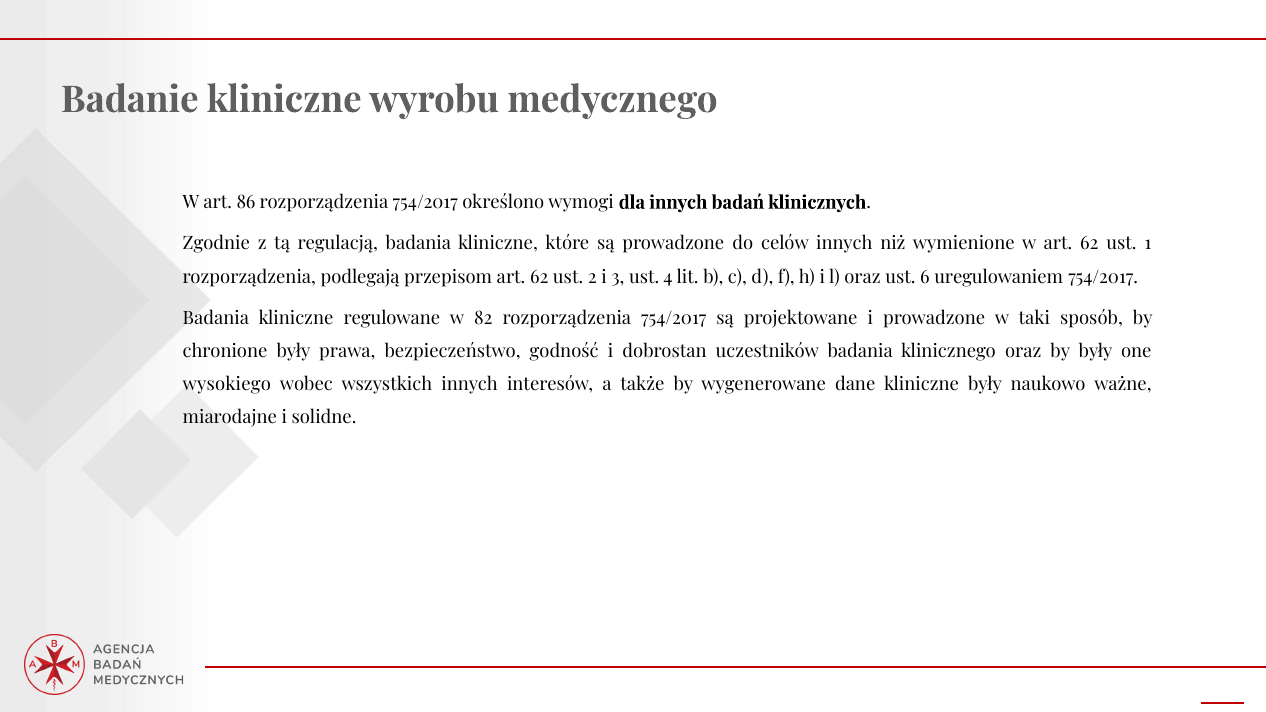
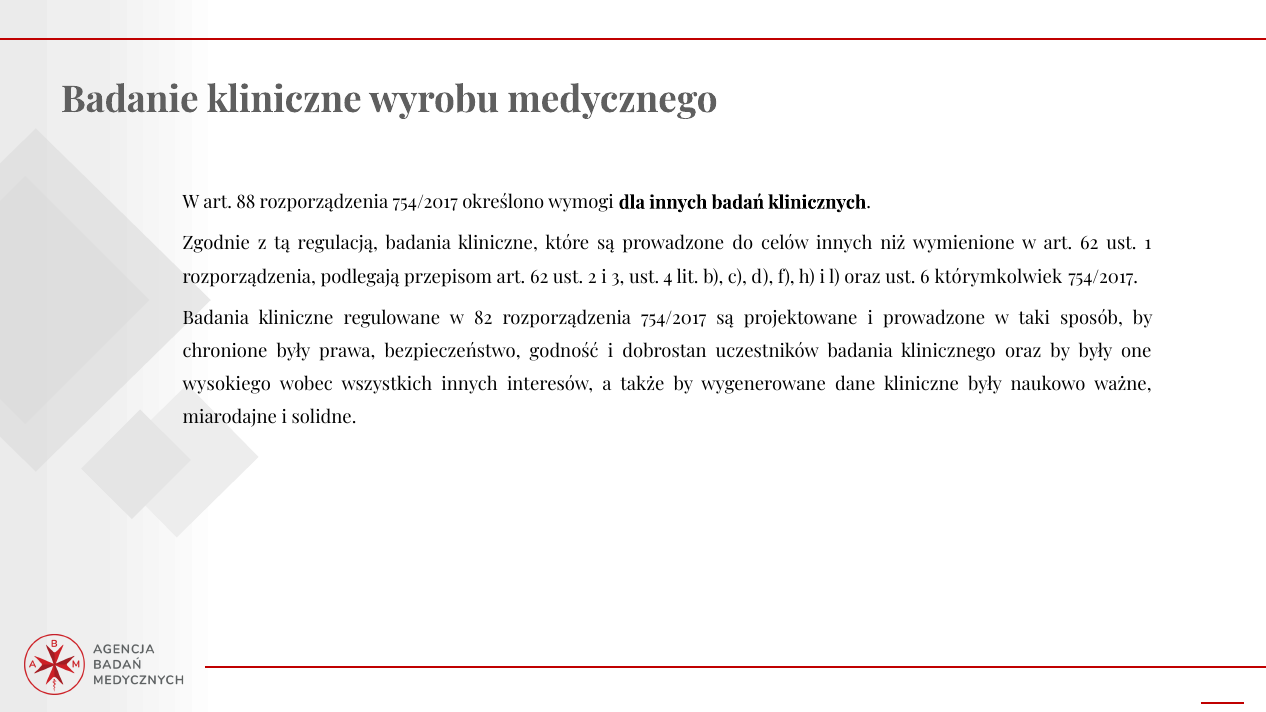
86: 86 -> 88
uregulowaniem: uregulowaniem -> którymkolwiek
